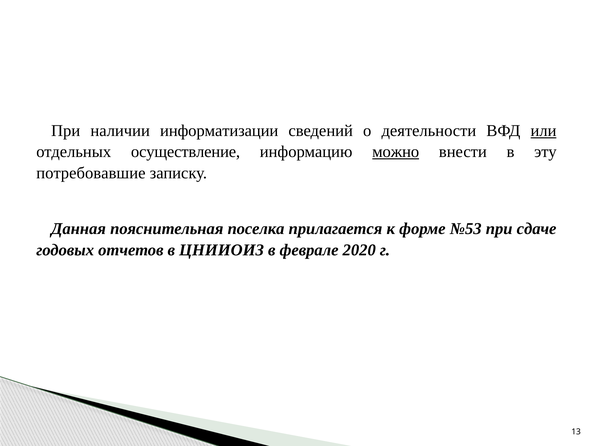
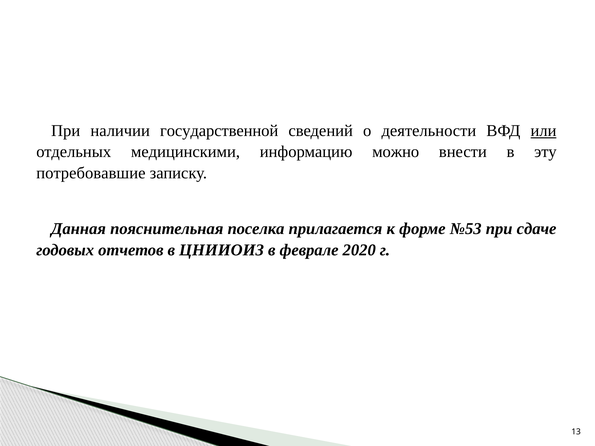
информатизации: информатизации -> государственной
осуществление: осуществление -> медицинскими
можно underline: present -> none
